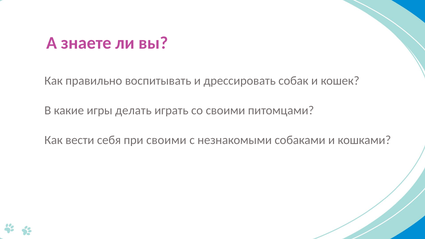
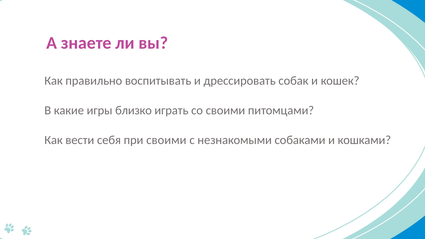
делать: делать -> близко
